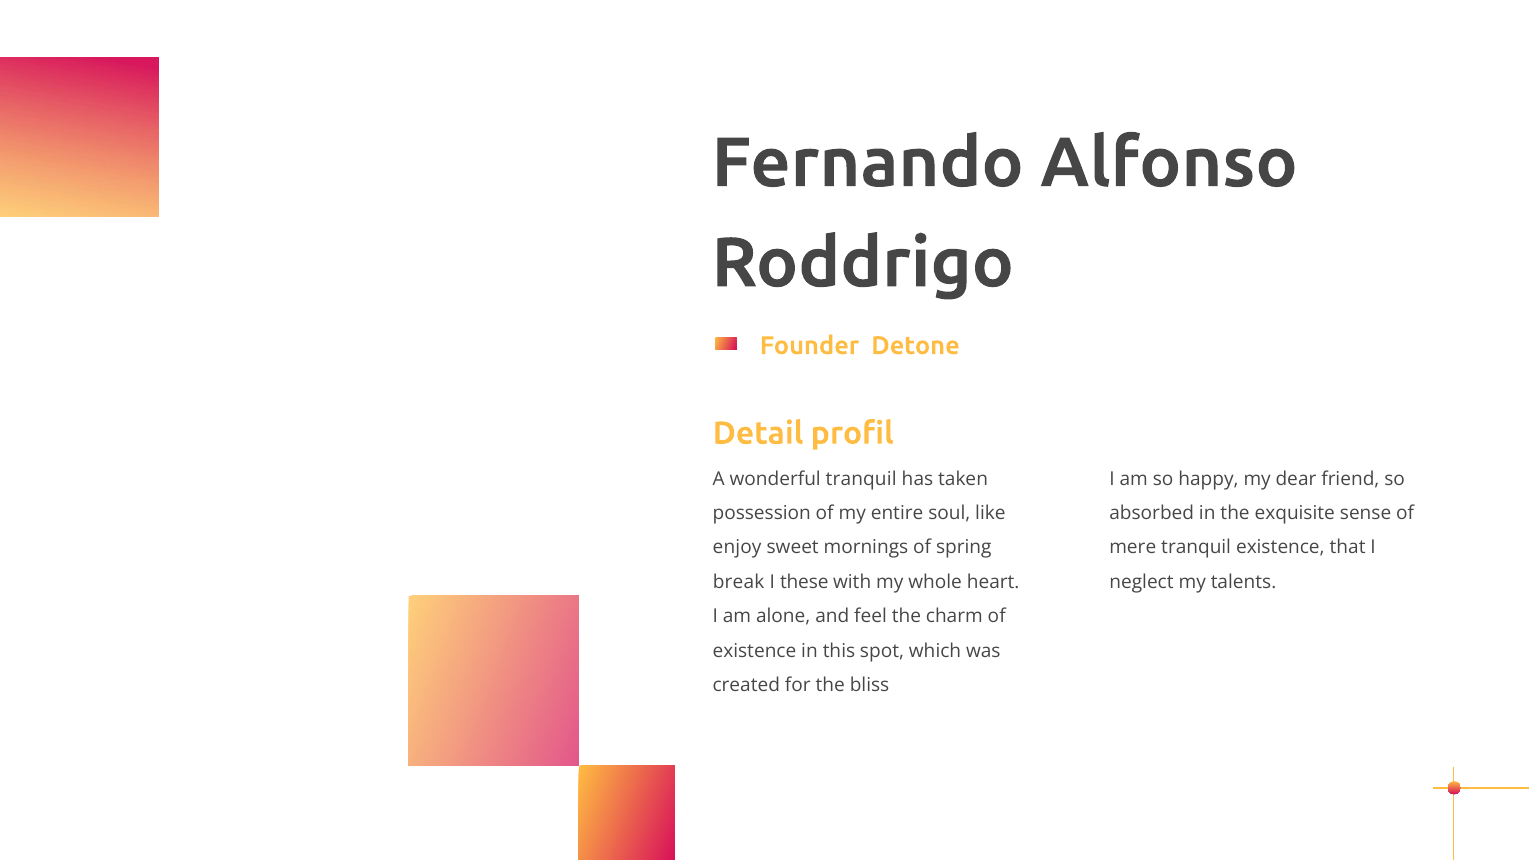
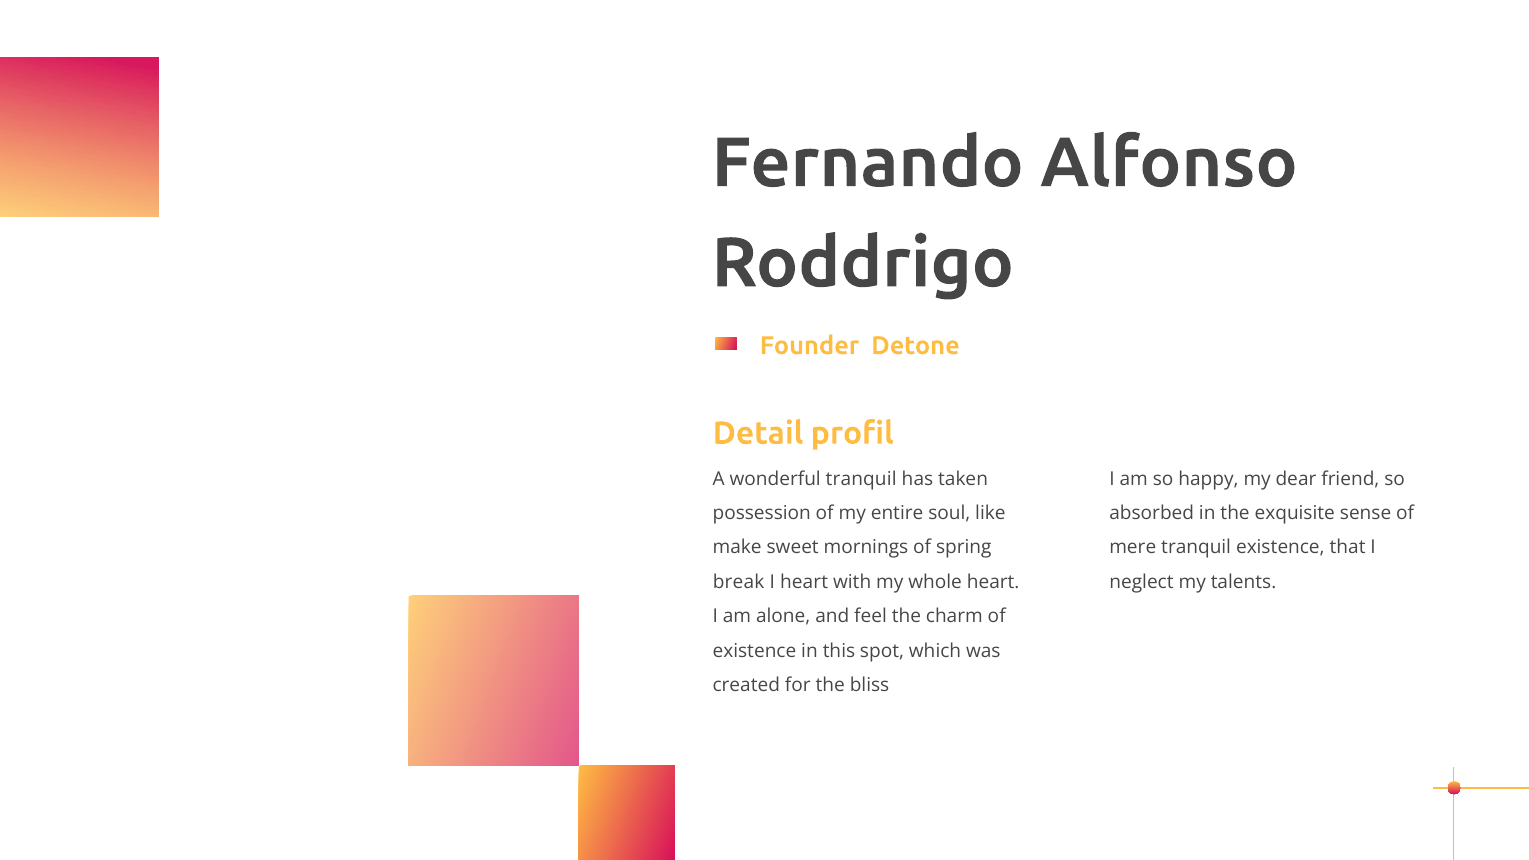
enjoy: enjoy -> make
I these: these -> heart
